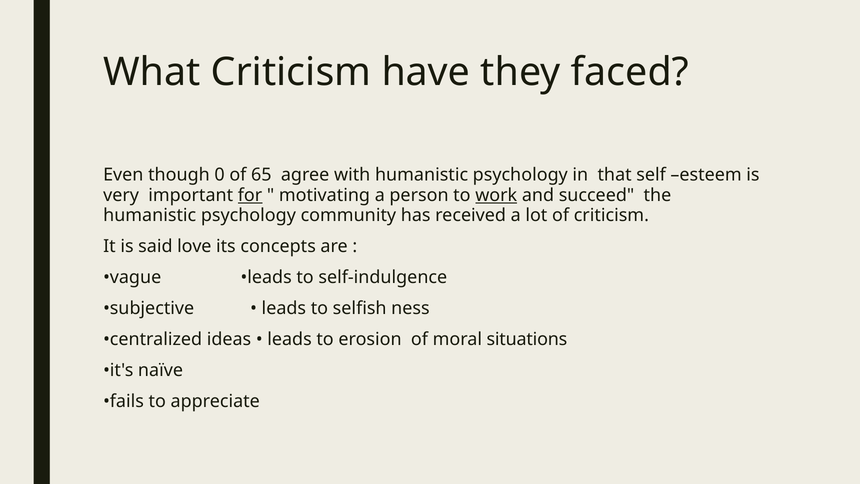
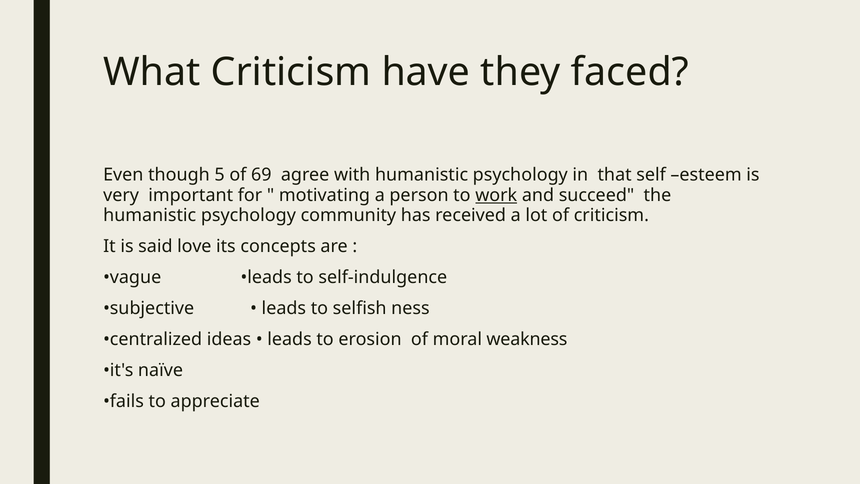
0: 0 -> 5
65: 65 -> 69
for underline: present -> none
situations: situations -> weakness
